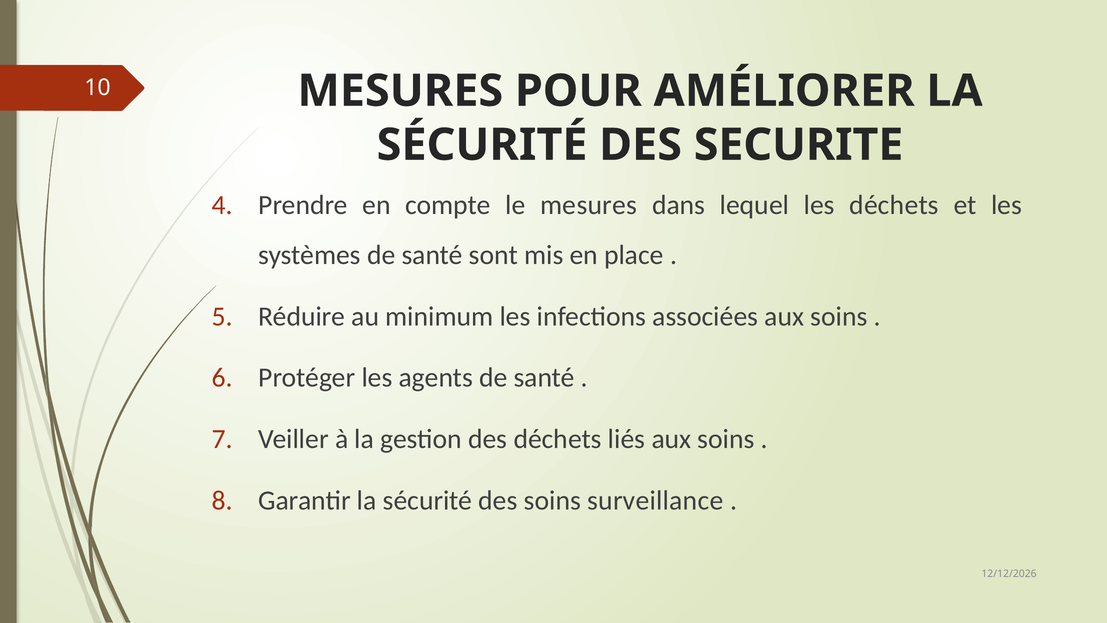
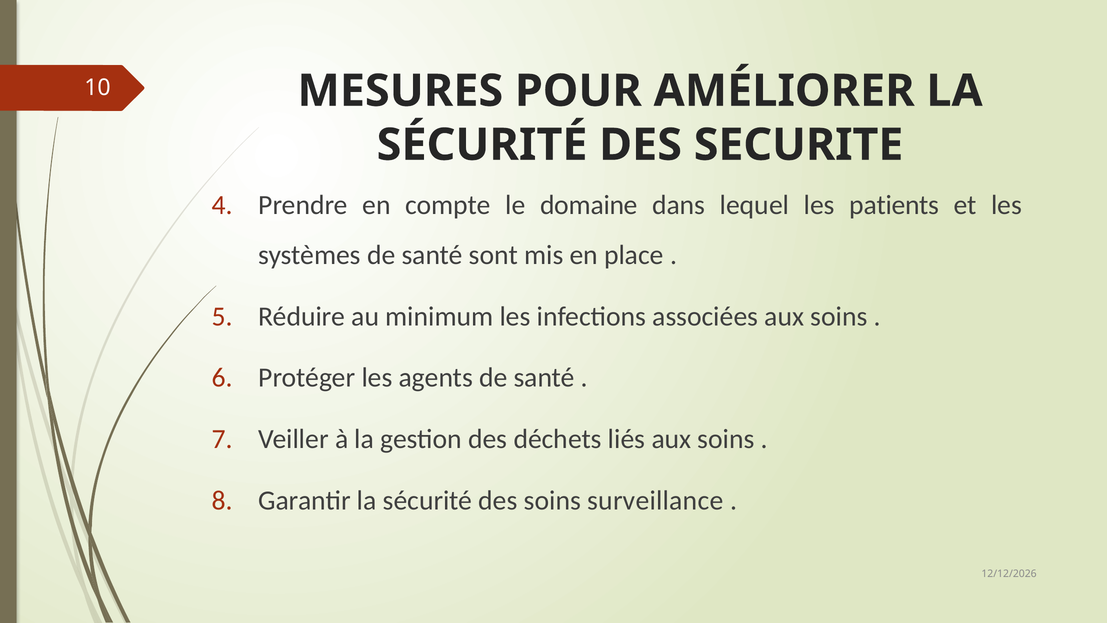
le mesures: mesures -> domaine
les déchets: déchets -> patients
